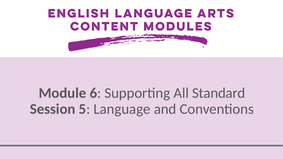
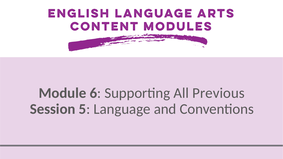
Standard: Standard -> Previous
